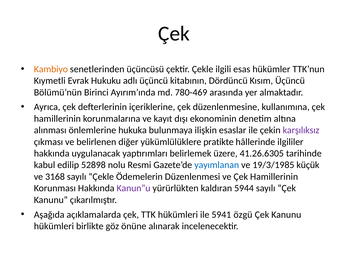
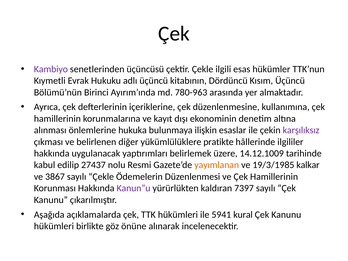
Kambiyo colour: orange -> purple
780-469: 780-469 -> 780-963
41.26.6305: 41.26.6305 -> 14.12.1009
52898: 52898 -> 27437
yayımlanan colour: blue -> orange
küçük: küçük -> kalkar
3168: 3168 -> 3867
5944: 5944 -> 7397
özgü: özgü -> kural
